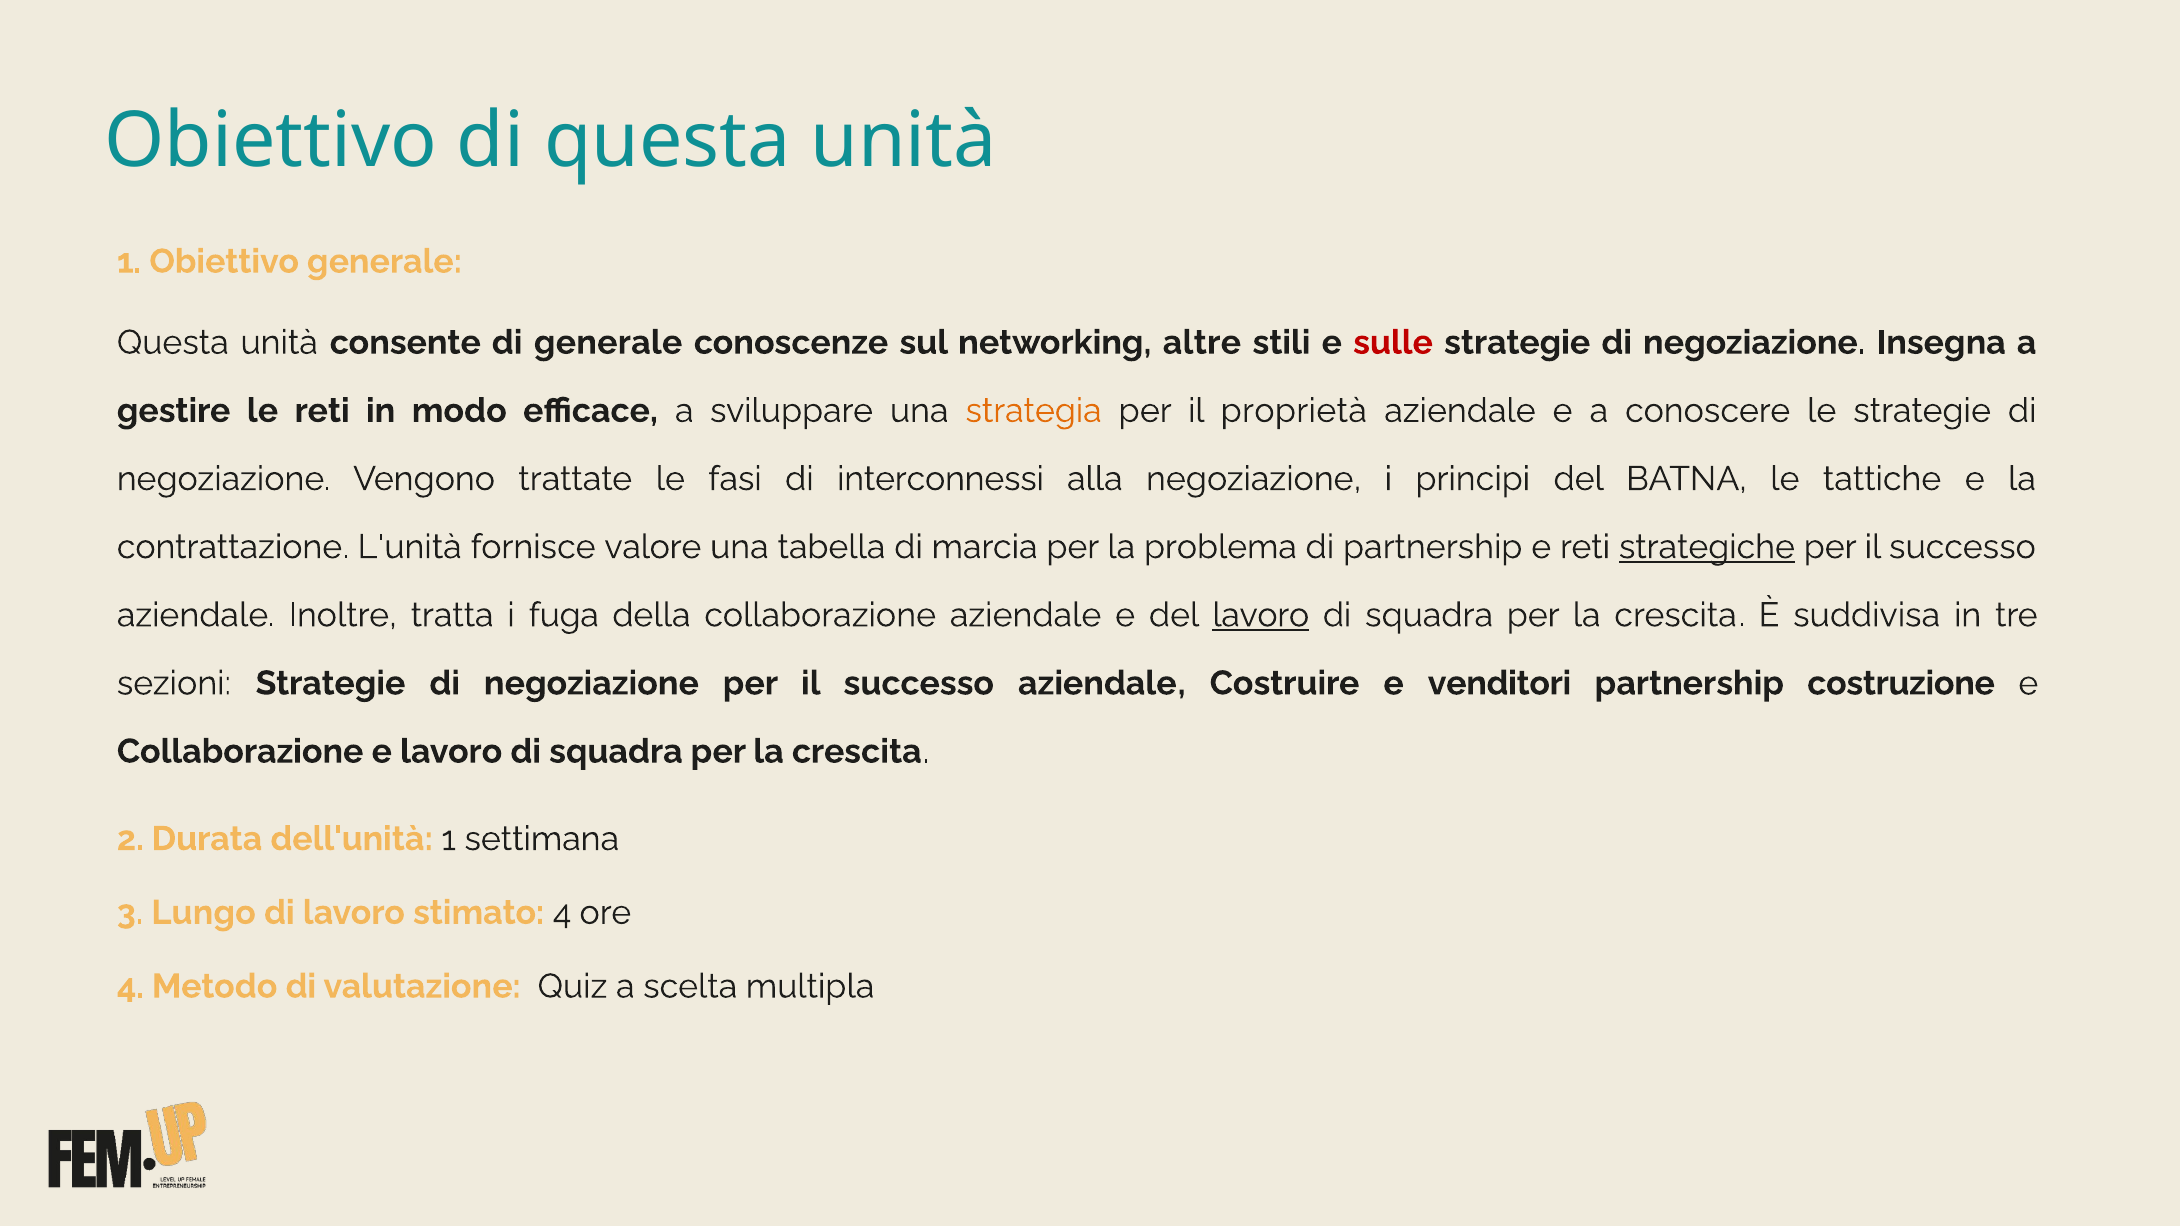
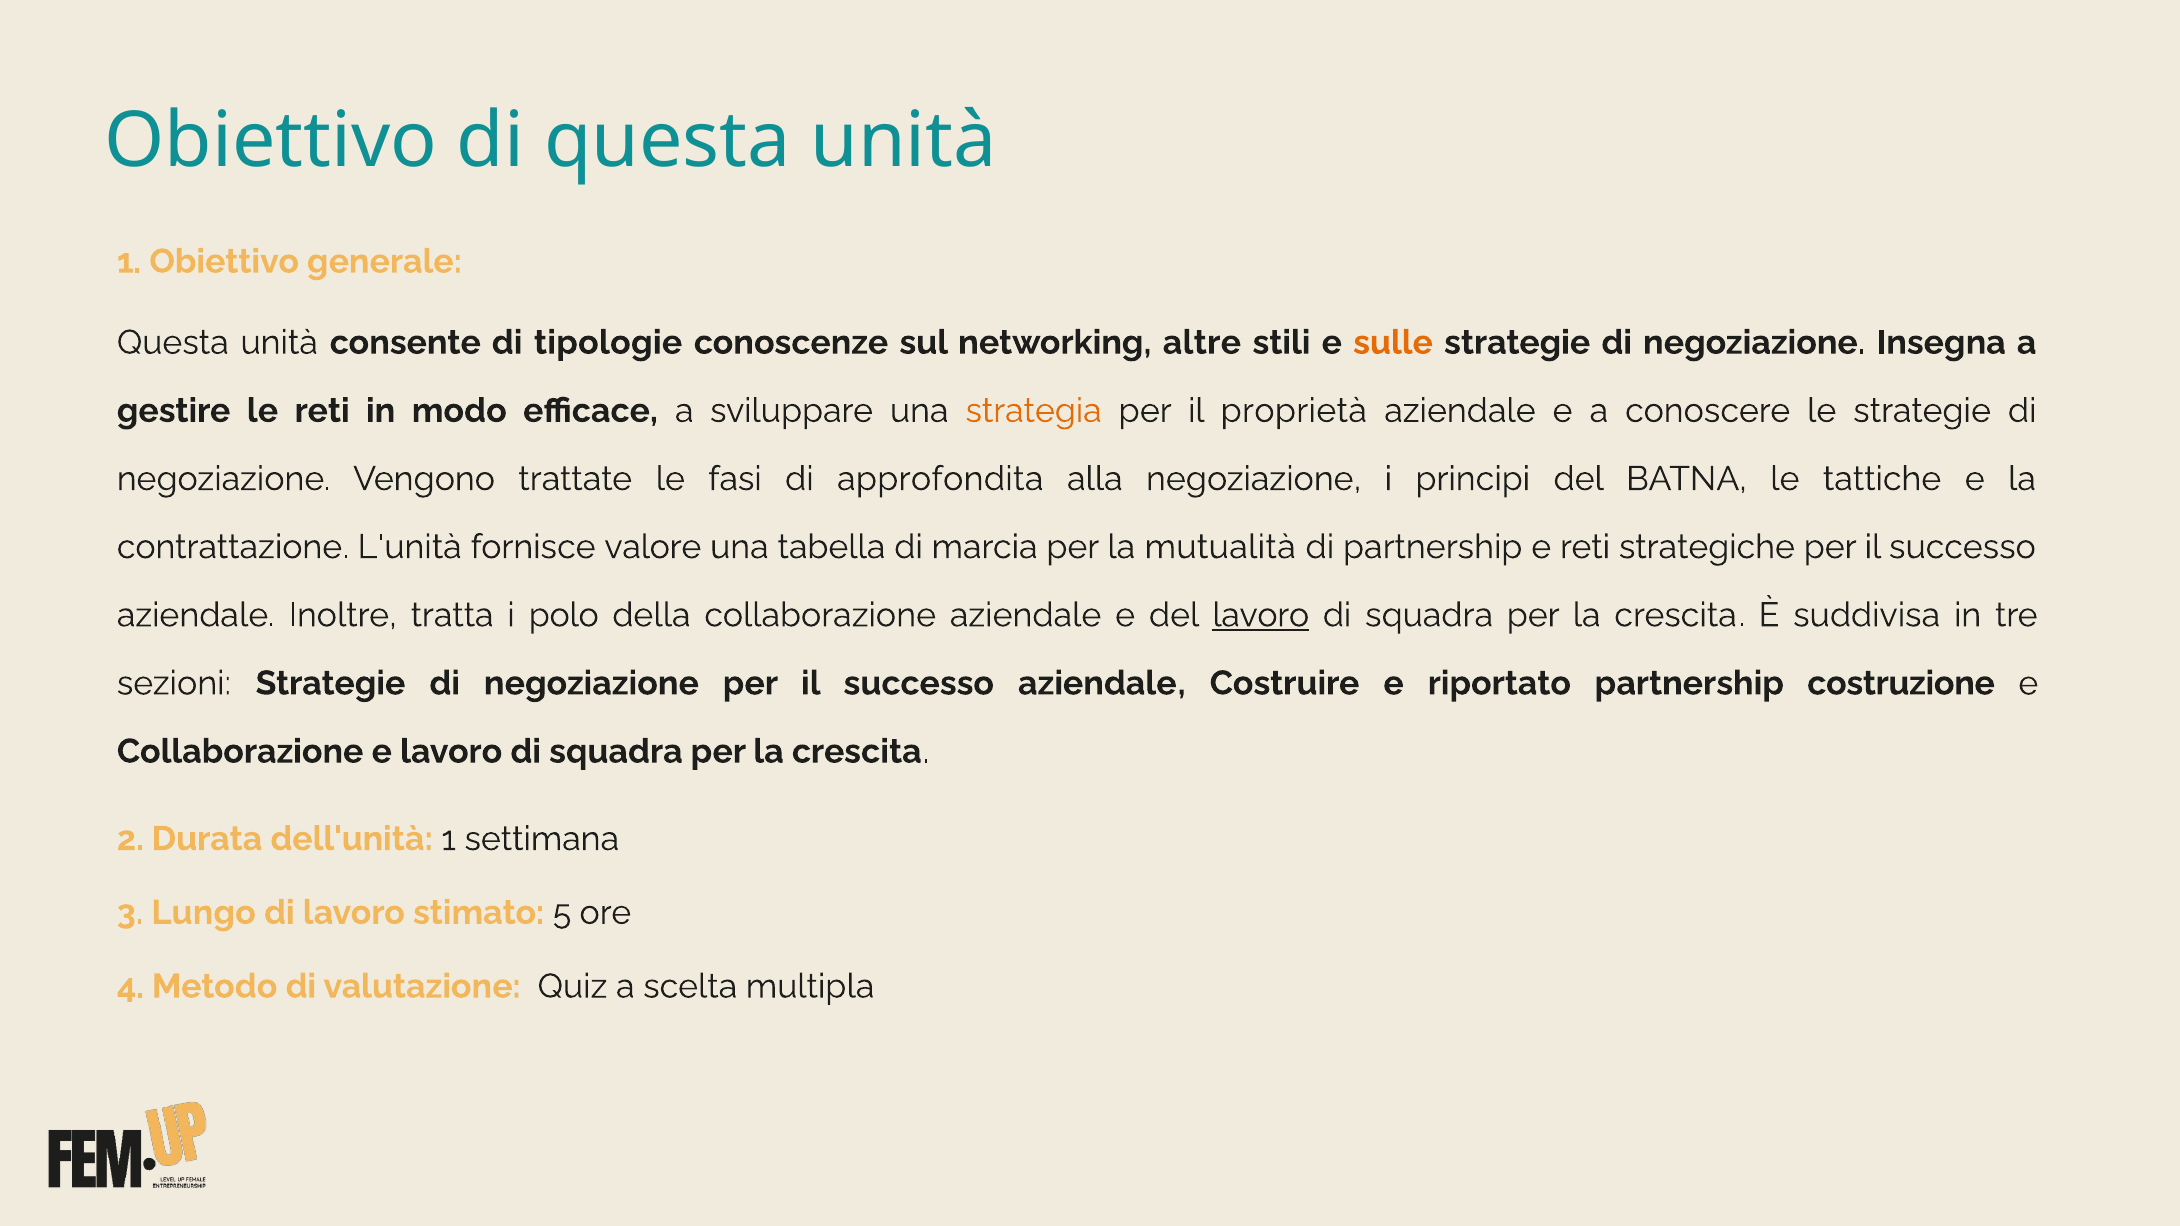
di generale: generale -> tipologie
sulle colour: red -> orange
interconnessi: interconnessi -> approfondita
problema: problema -> mutualità
strategiche underline: present -> none
fuga: fuga -> polo
venditori: venditori -> riportato
stimato 4: 4 -> 5
